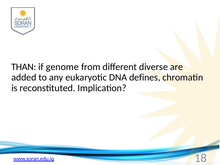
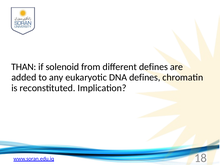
genome: genome -> solenoid
different diverse: diverse -> defines
